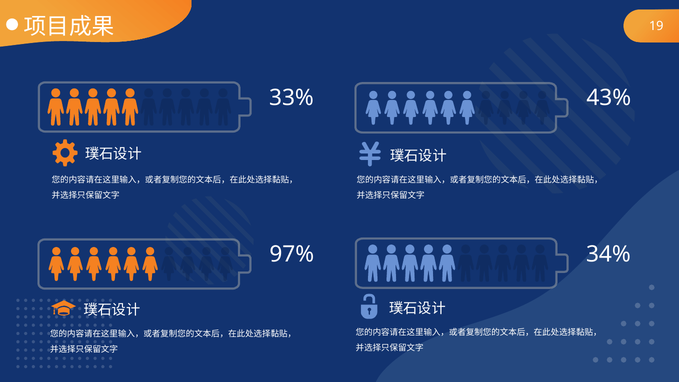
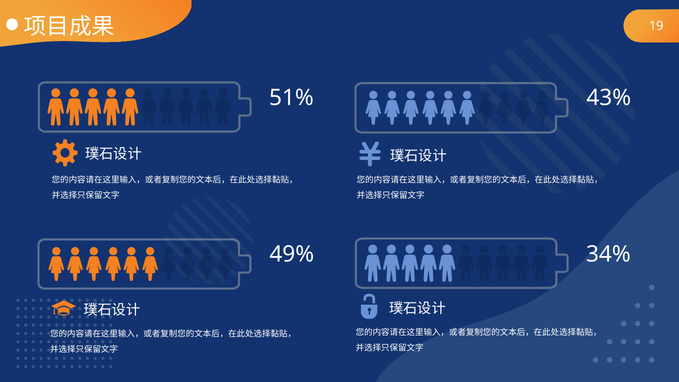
33%: 33% -> 51%
97%: 97% -> 49%
